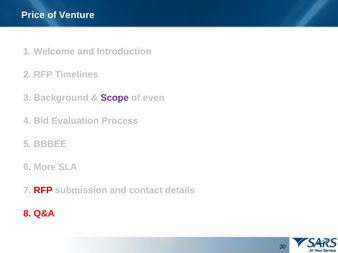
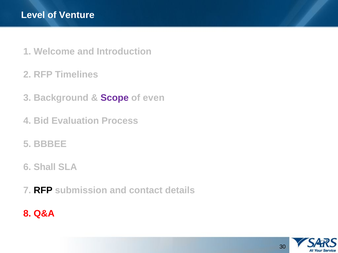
Price: Price -> Level
More: More -> Shall
RFP at (43, 191) colour: red -> black
